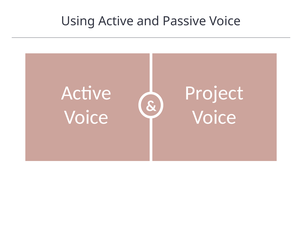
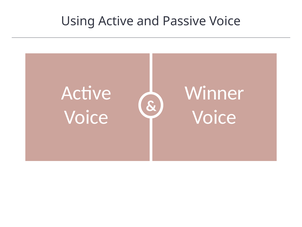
Project: Project -> Winner
